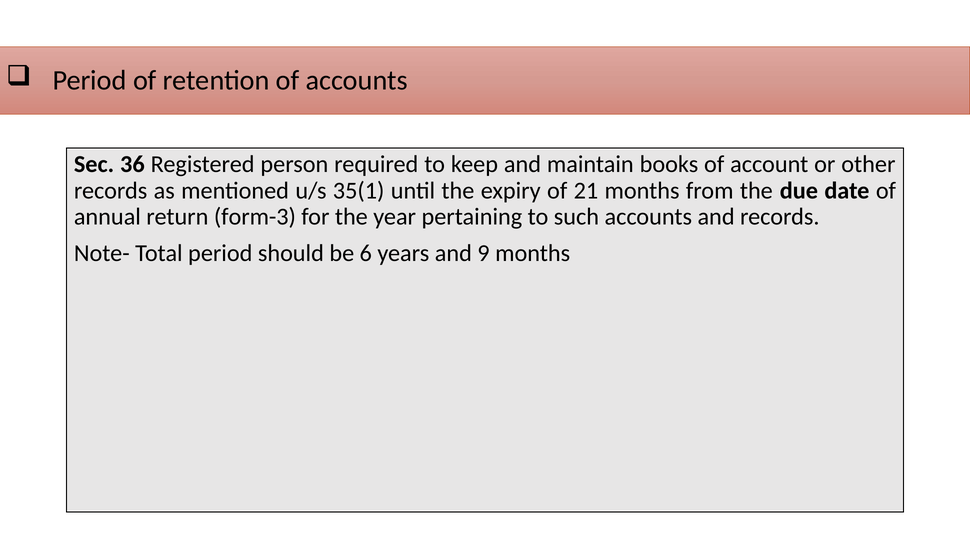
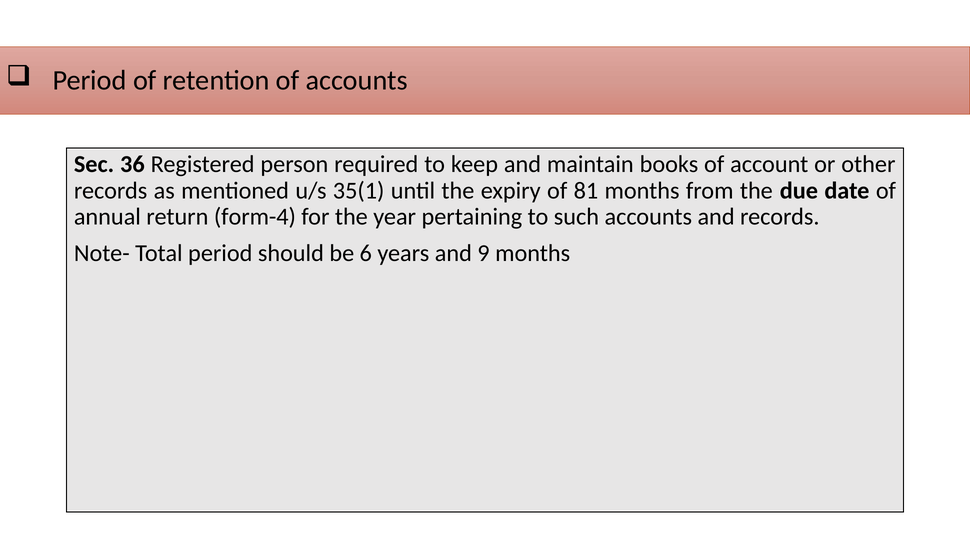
21: 21 -> 81
form-3: form-3 -> form-4
